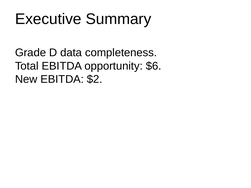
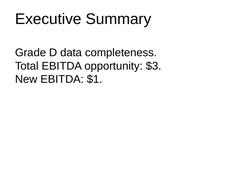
$6: $6 -> $3
$2: $2 -> $1
